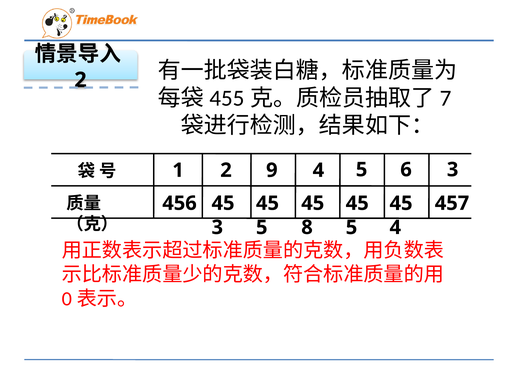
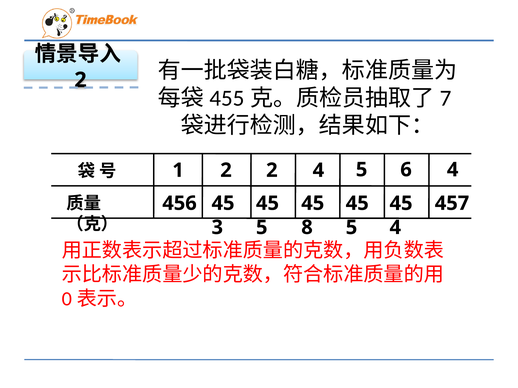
2 9: 9 -> 2
6 3: 3 -> 4
